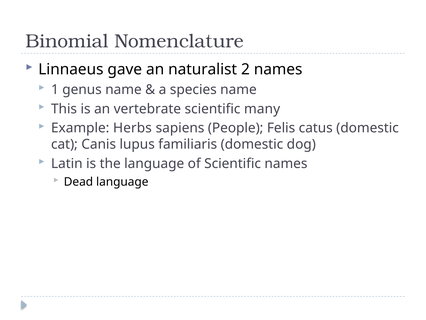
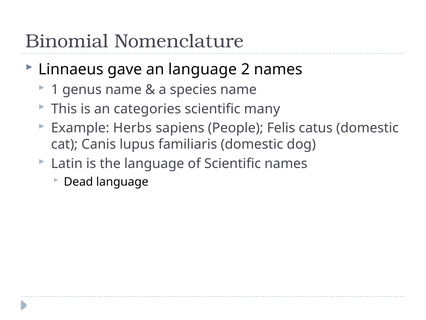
an naturalist: naturalist -> language
vertebrate: vertebrate -> categories
